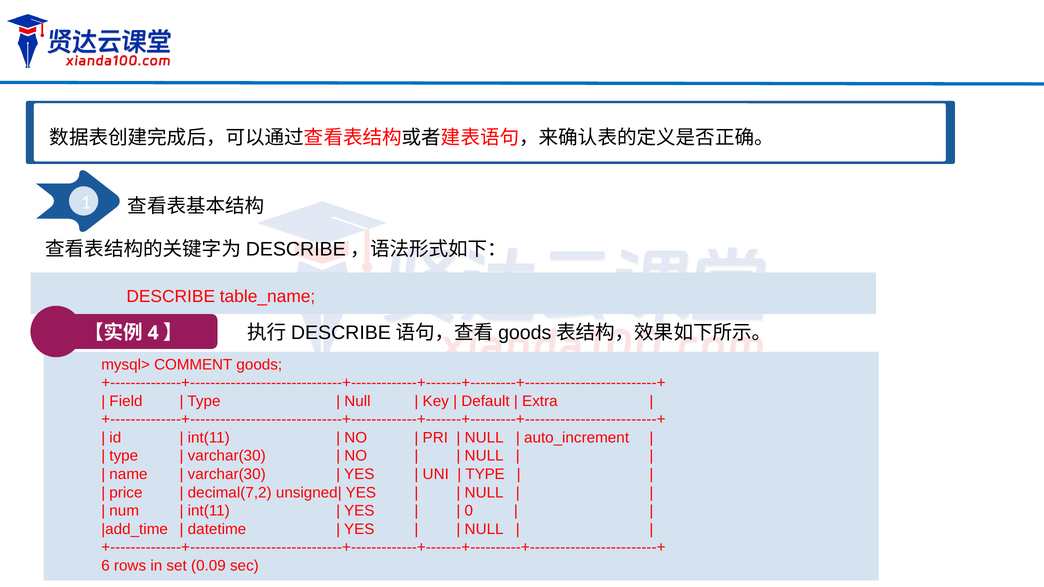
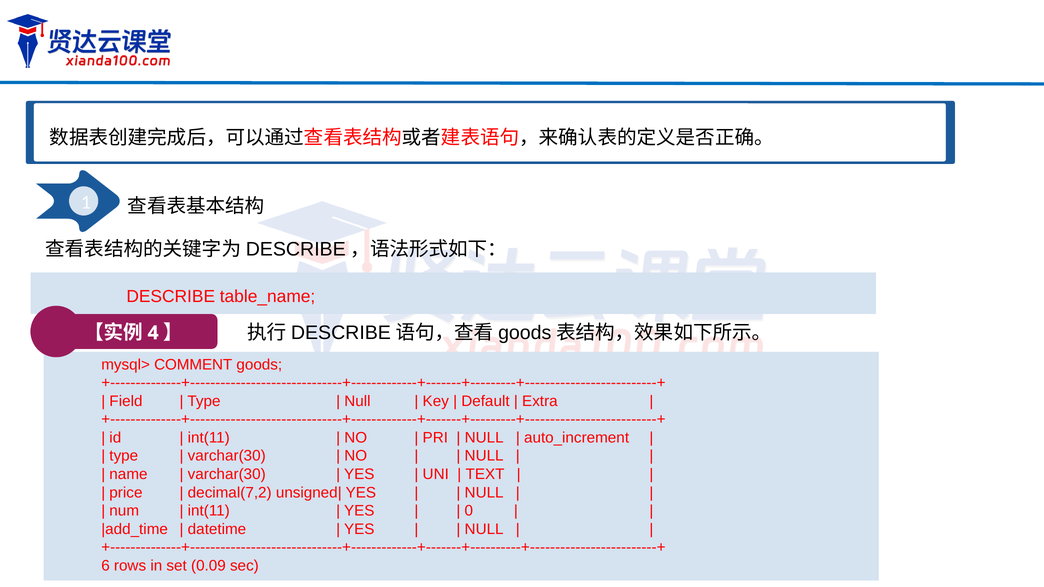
TYPE at (485, 474): TYPE -> TEXT
